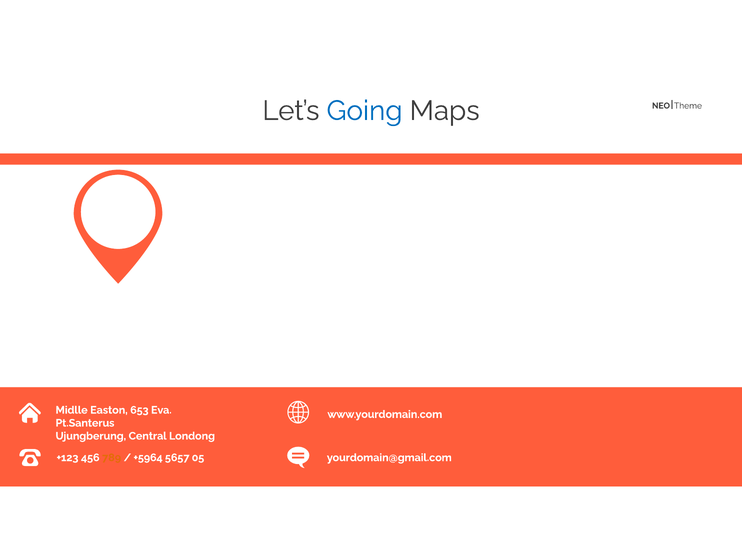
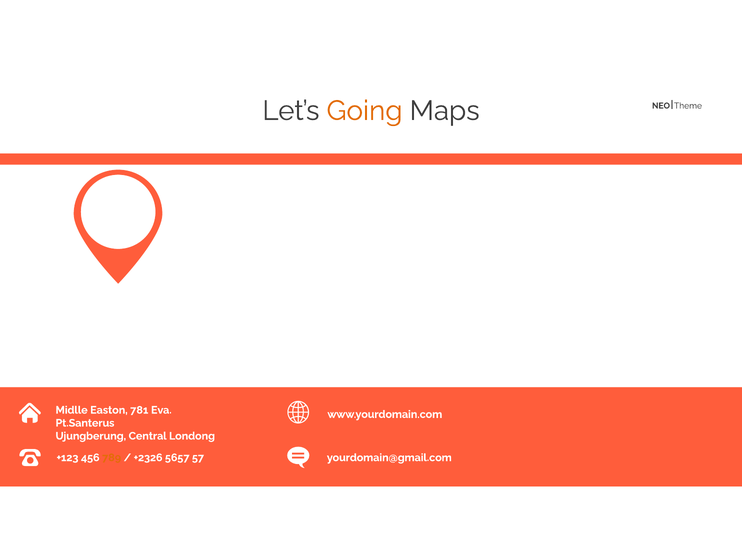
Going colour: blue -> orange
653: 653 -> 781
+5964: +5964 -> +2326
05: 05 -> 57
